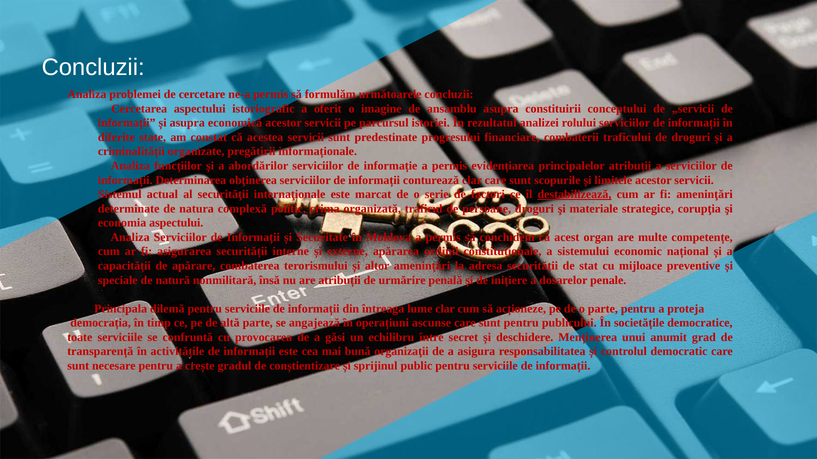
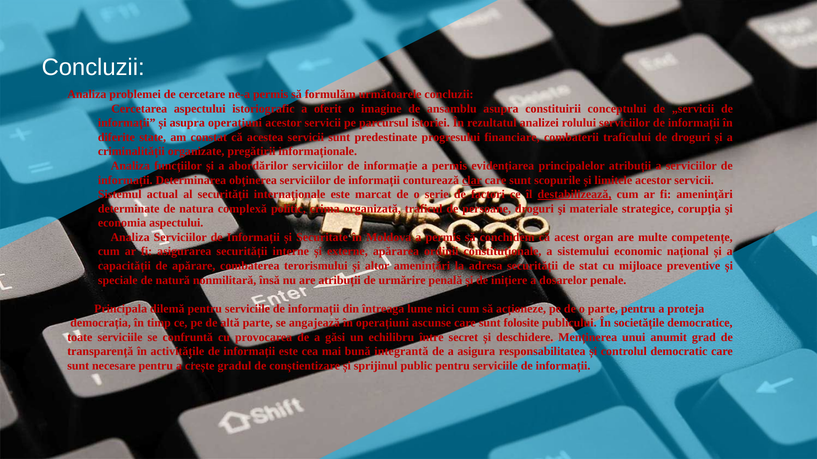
economică: economică -> operaţiuni
clar at (472, 180) underline: none -> present
lume clar: clar -> nici
sunt pentru: pentru -> folosite
organizaţii: organizaţii -> integrantă
